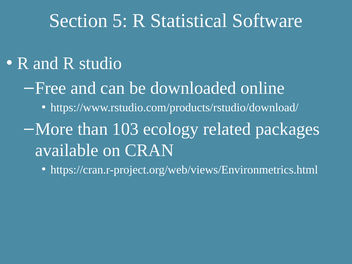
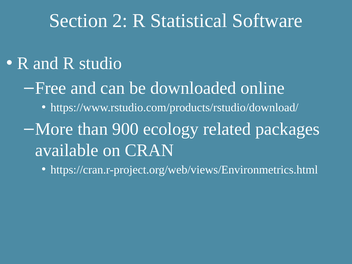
5: 5 -> 2
103: 103 -> 900
